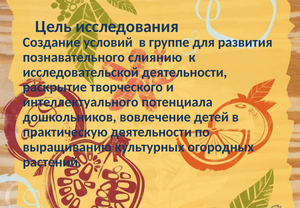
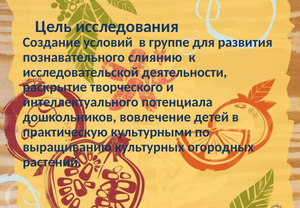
практическую деятельности: деятельности -> культурными
